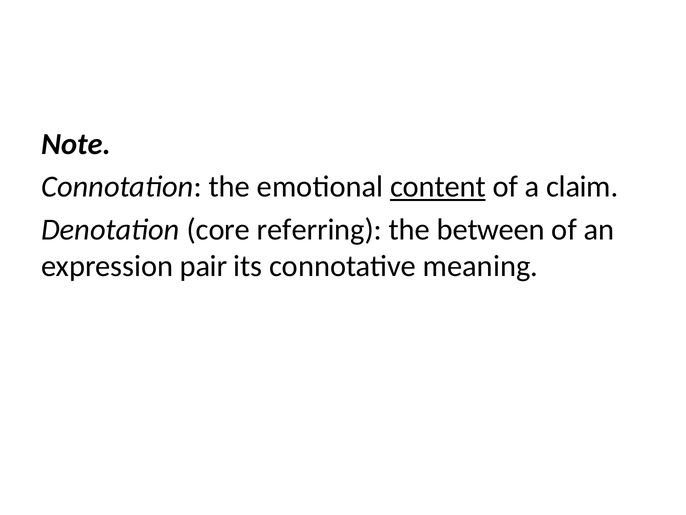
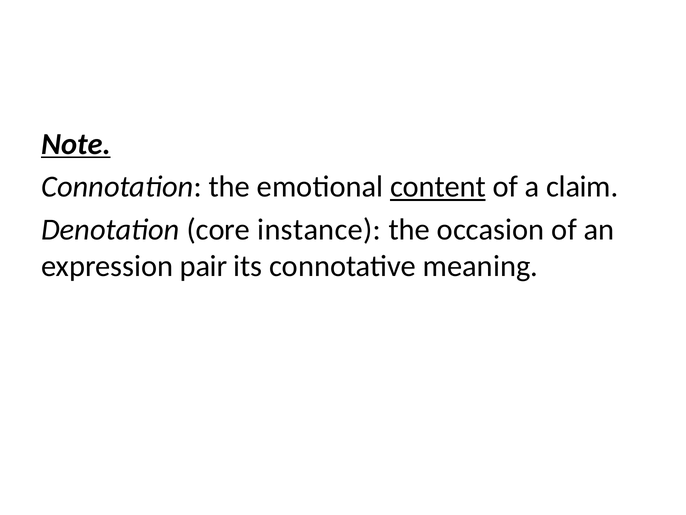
Note underline: none -> present
referring: referring -> instance
between: between -> occasion
